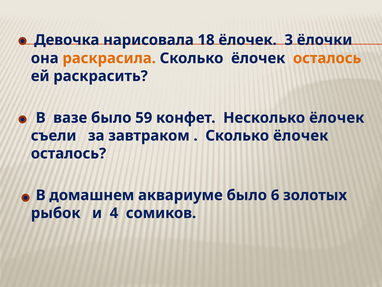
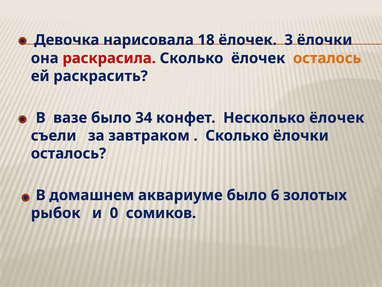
раскрасила colour: orange -> red
59: 59 -> 34
ёлочек at (301, 135): ёлочек -> ёлочки
4: 4 -> 0
